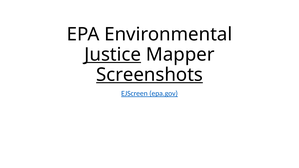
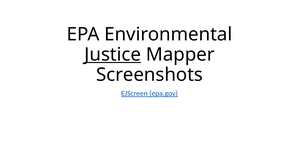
Screenshots underline: present -> none
